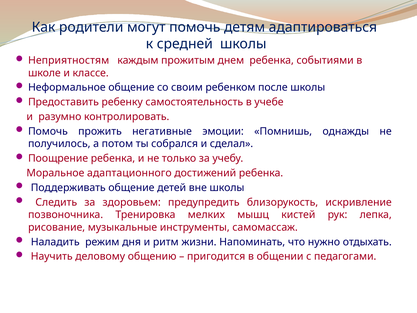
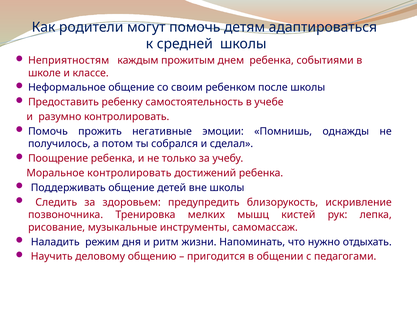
Моральное адаптационного: адаптационного -> контролировать
